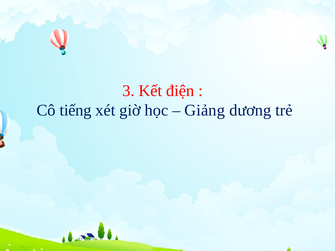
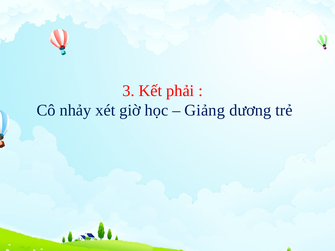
điện: điện -> phải
tiếng: tiếng -> nhảy
